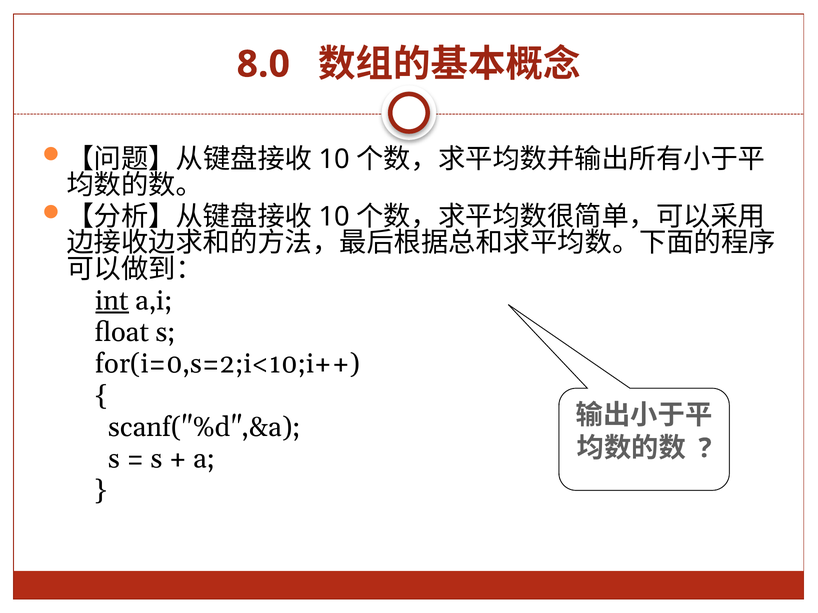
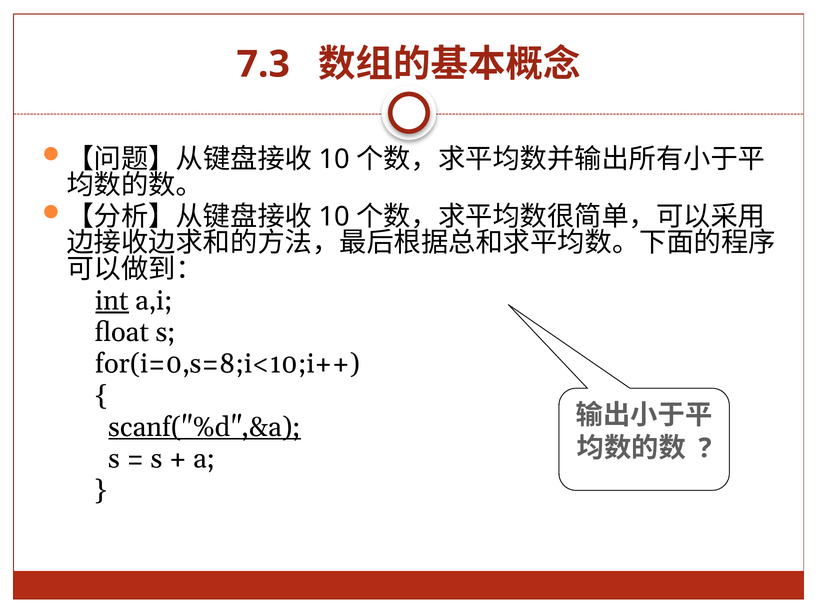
8.0: 8.0 -> 7.3
for(i=0,s=2;i<10;i++: for(i=0,s=2;i<10;i++ -> for(i=0,s=8;i<10;i++
scanf("%d",&a underline: none -> present
